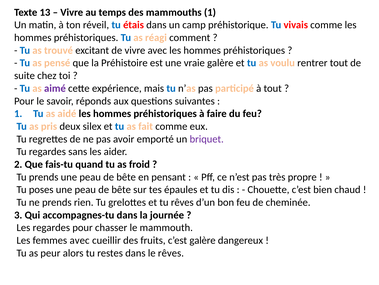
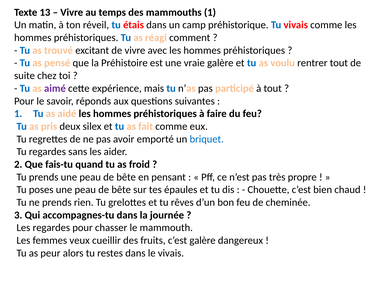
briquet colour: purple -> blue
femmes avec: avec -> veux
le rêves: rêves -> vivais
